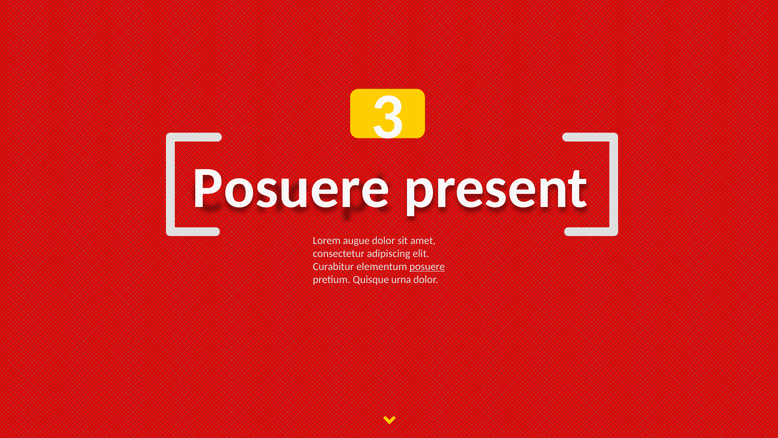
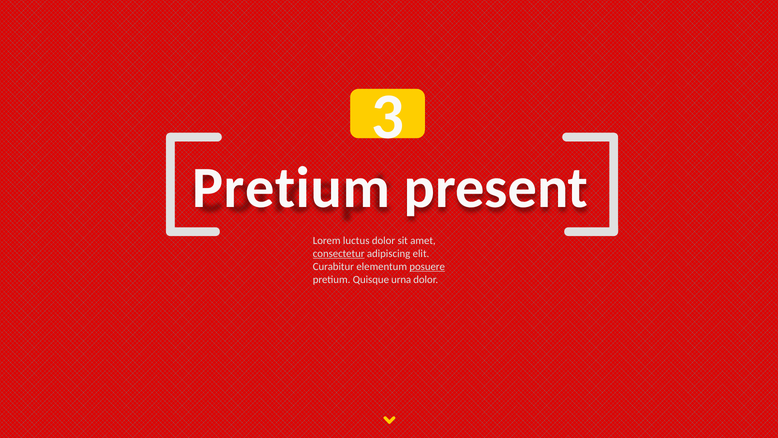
Posuere at (291, 188): Posuere -> Pretium
augue: augue -> luctus
consectetur underline: none -> present
